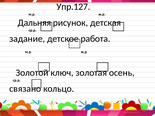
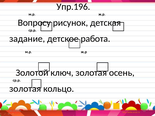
Упр.127: Упр.127 -> Упр.196
Дальняя: Дальняя -> Вопросу
связано at (25, 89): связано -> золотая
